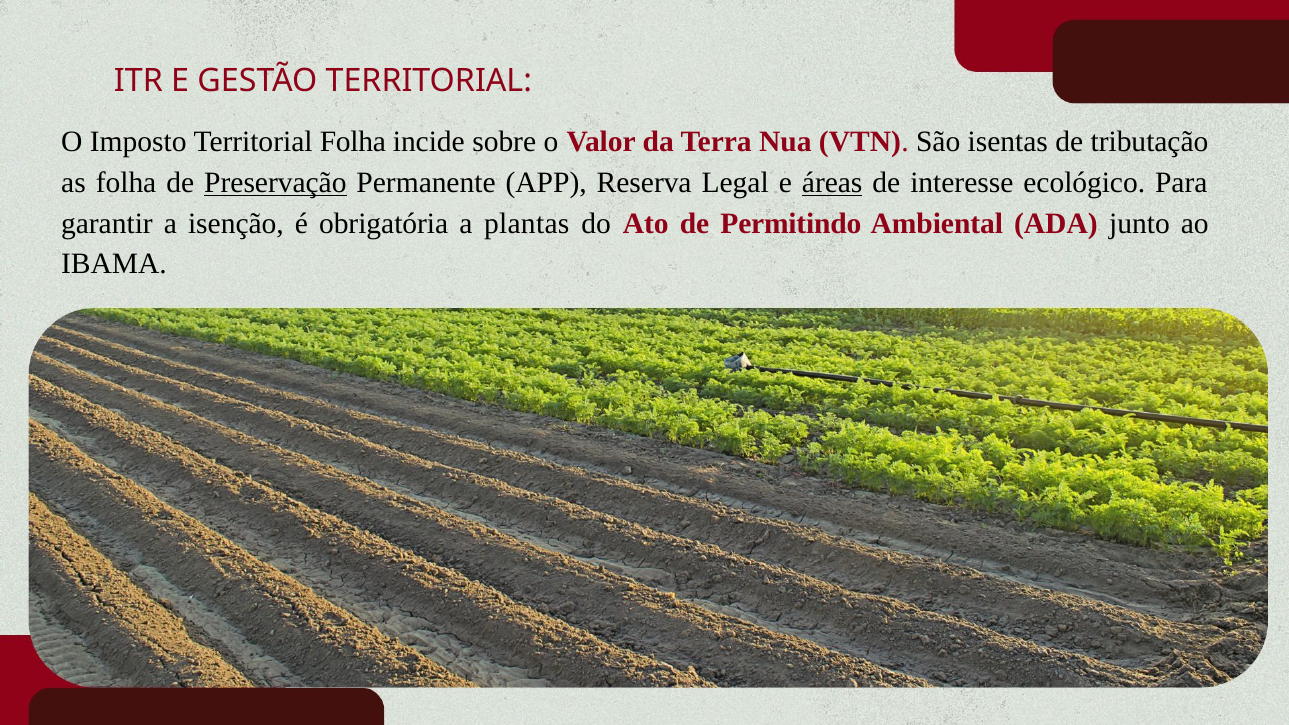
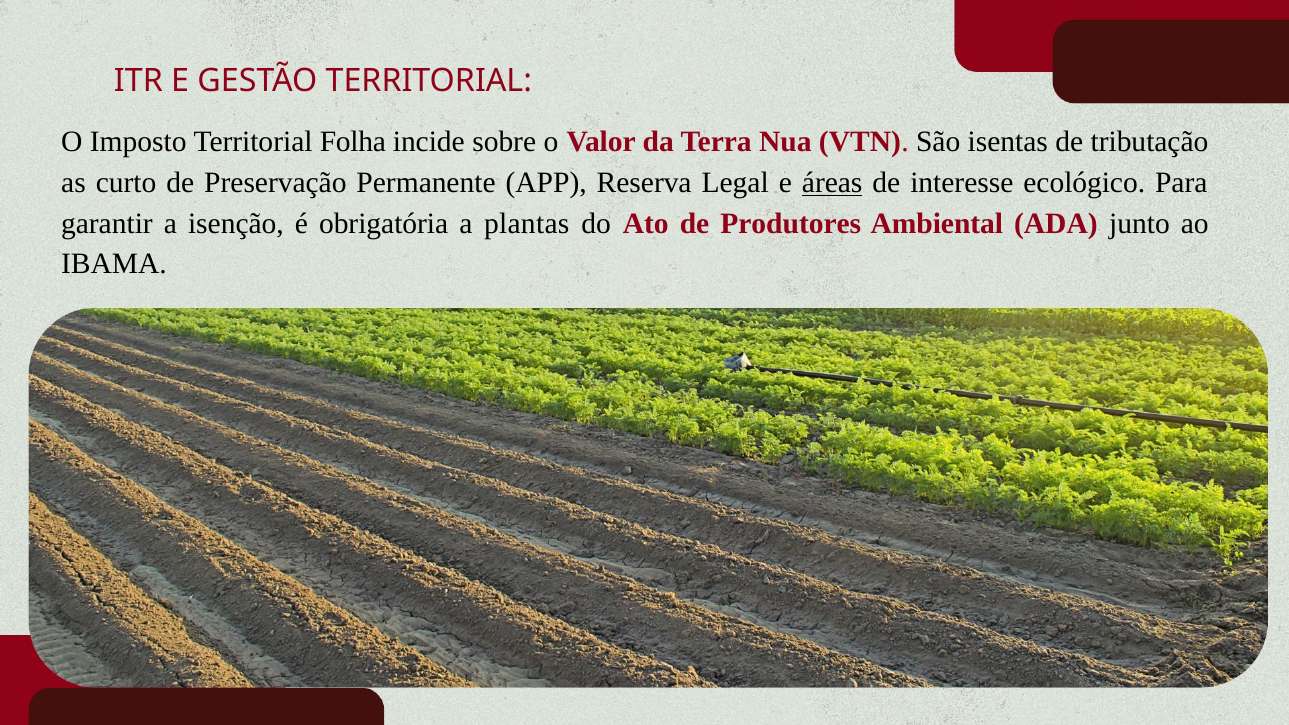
as folha: folha -> curto
Preservação underline: present -> none
Permitindo: Permitindo -> Produtores
